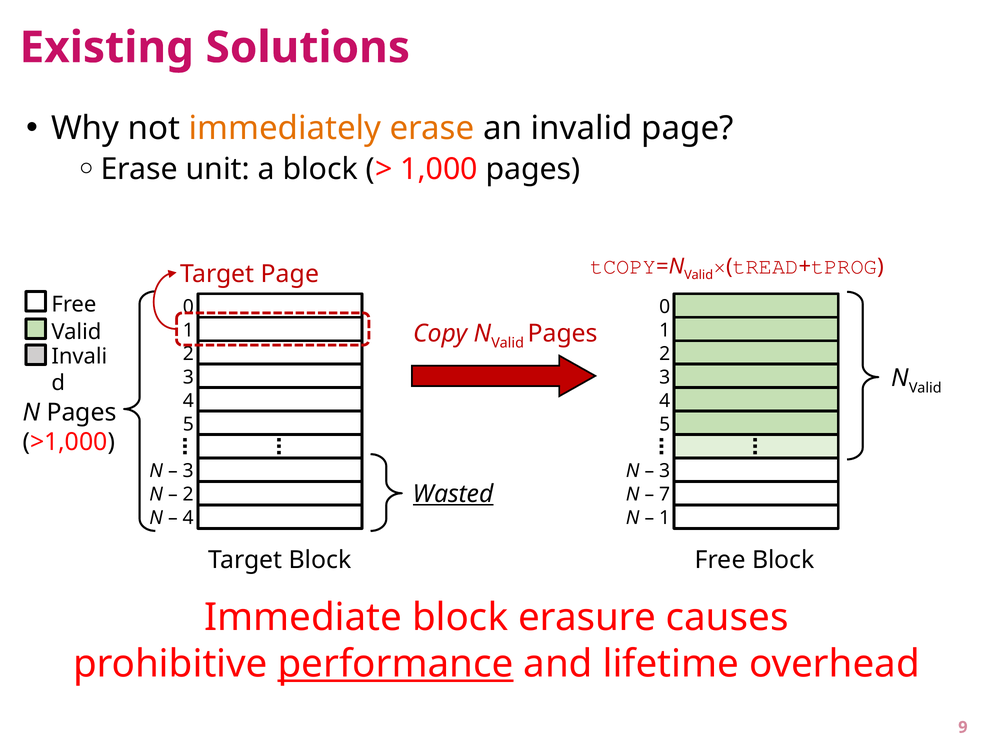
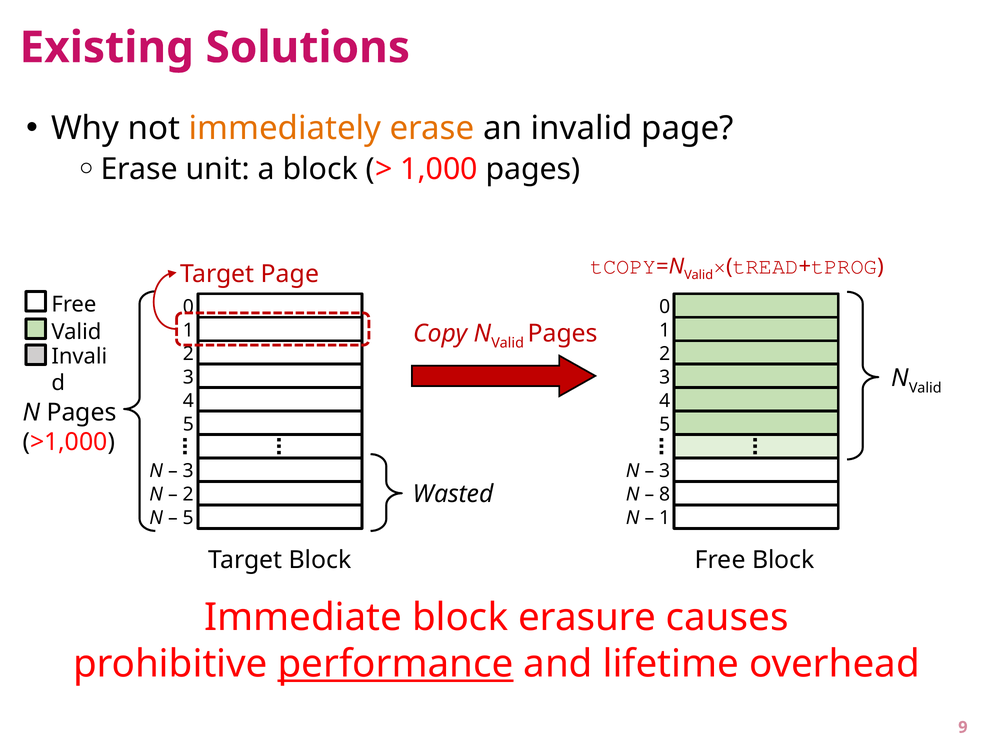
Wasted underline: present -> none
7: 7 -> 8
4 at (188, 518): 4 -> 5
